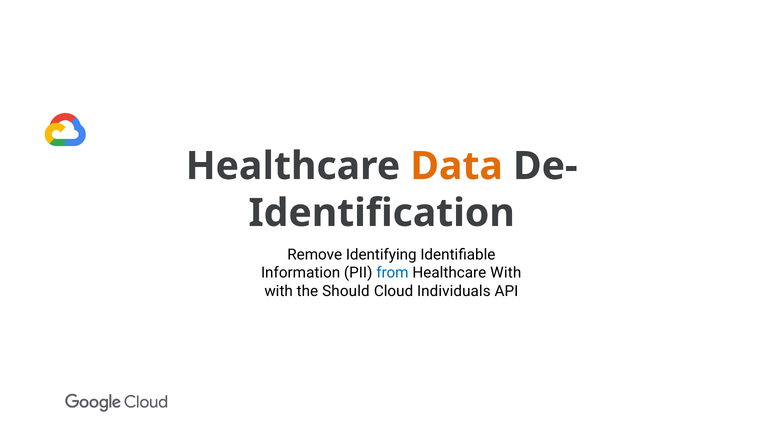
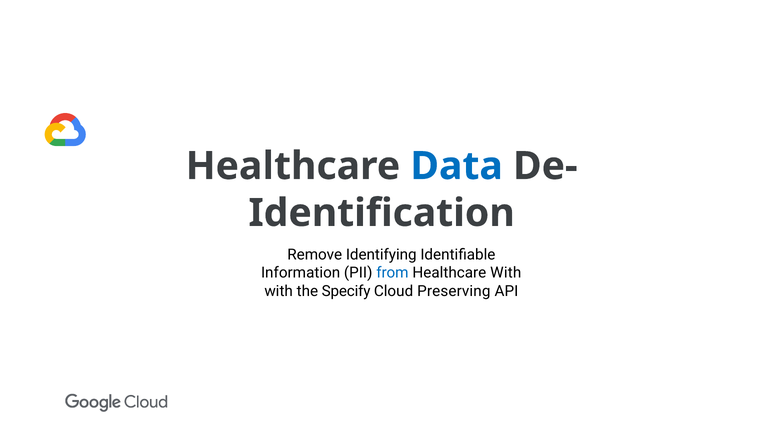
Data colour: orange -> blue
Should: Should -> Specify
Individuals: Individuals -> Preserving
